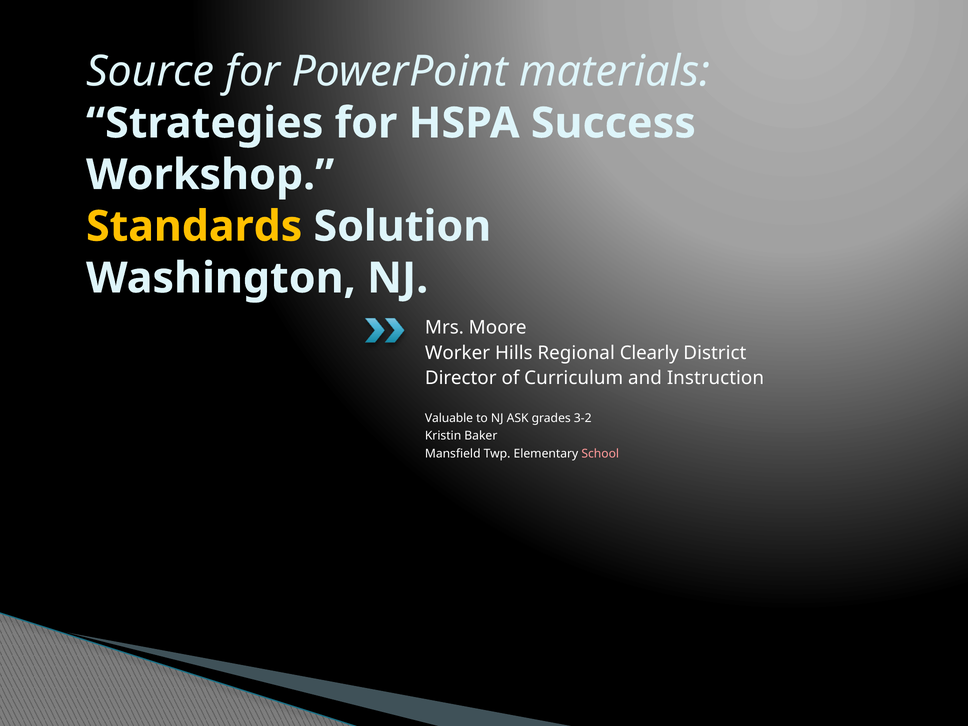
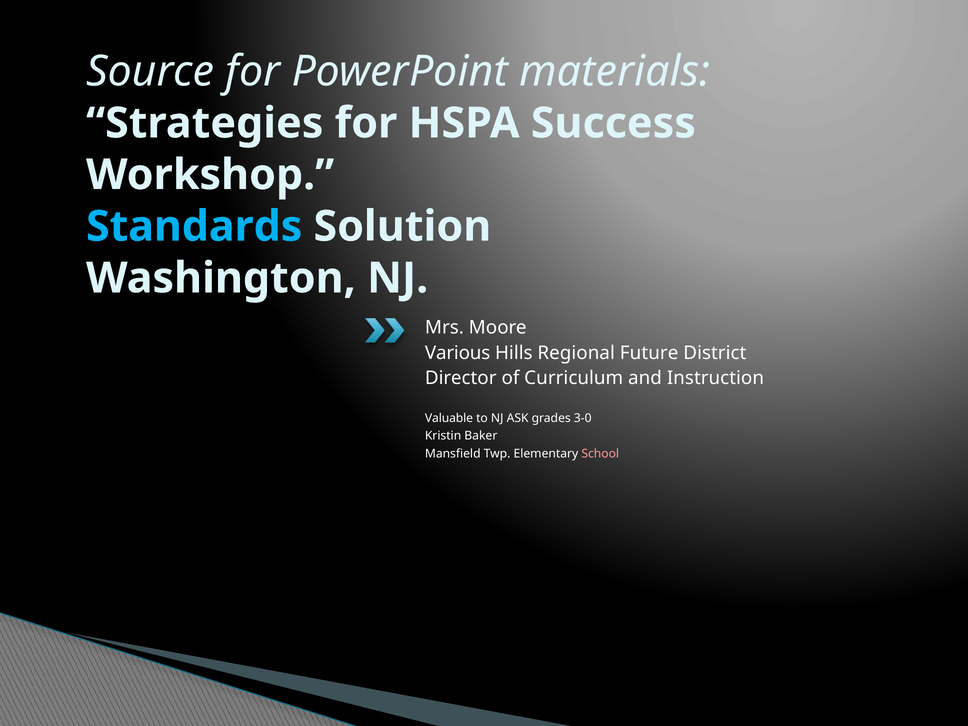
Standards colour: yellow -> light blue
Worker: Worker -> Various
Clearly: Clearly -> Future
3-2: 3-2 -> 3-0
